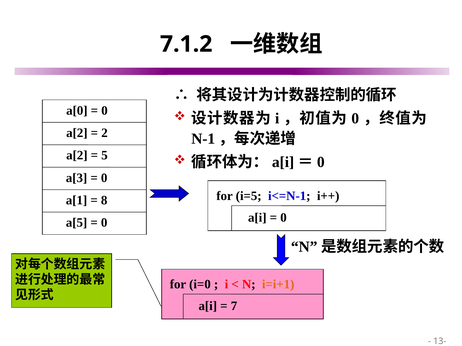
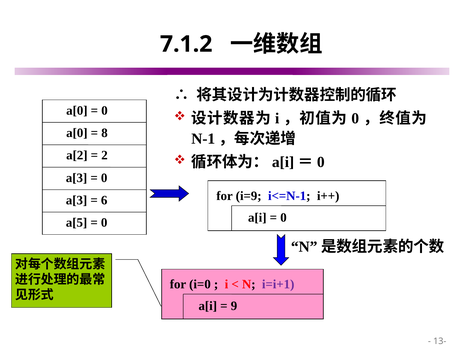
a[2 at (77, 133): a[2 -> a[0
2: 2 -> 8
5: 5 -> 2
i=5: i=5 -> i=9
a[1 at (77, 200): a[1 -> a[3
8: 8 -> 6
i=i+1 colour: orange -> purple
7: 7 -> 9
